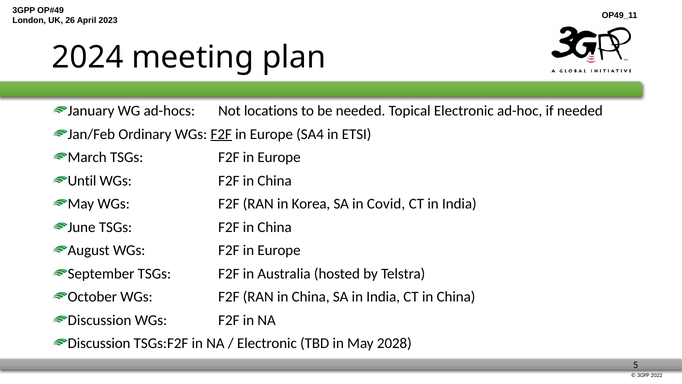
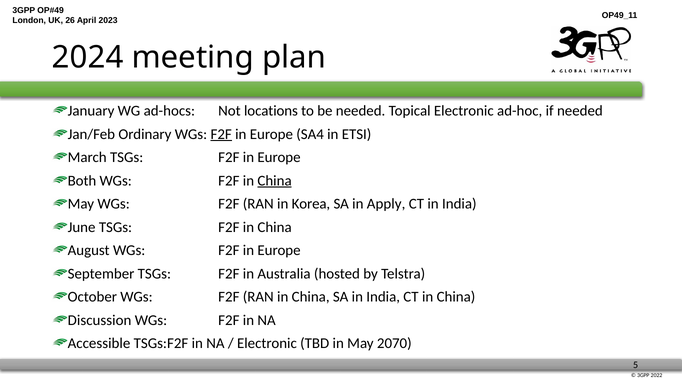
Until: Until -> Both
China at (275, 181) underline: none -> present
Covid: Covid -> Apply
Discussion at (99, 343): Discussion -> Accessible
2028: 2028 -> 2070
